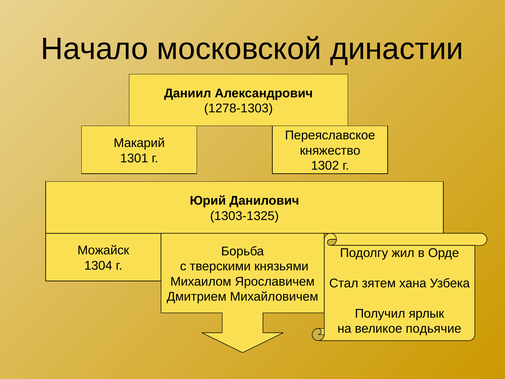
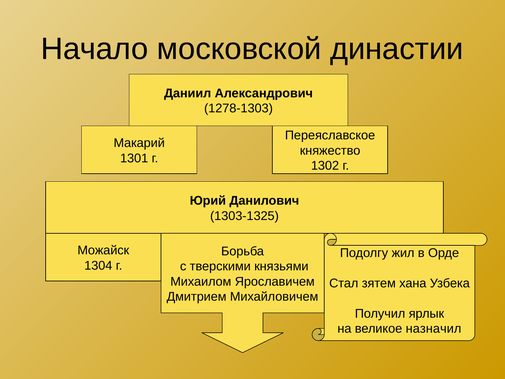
подьячие: подьячие -> назначил
